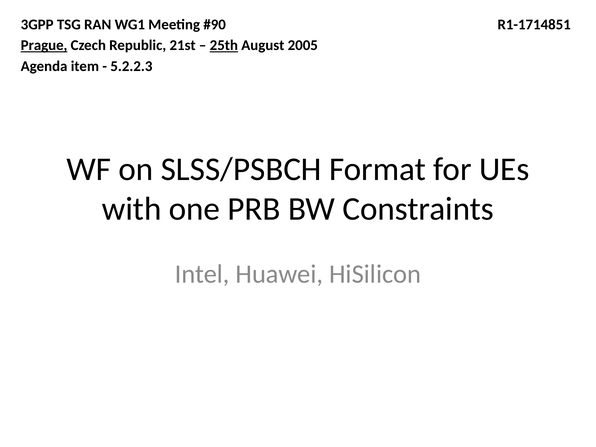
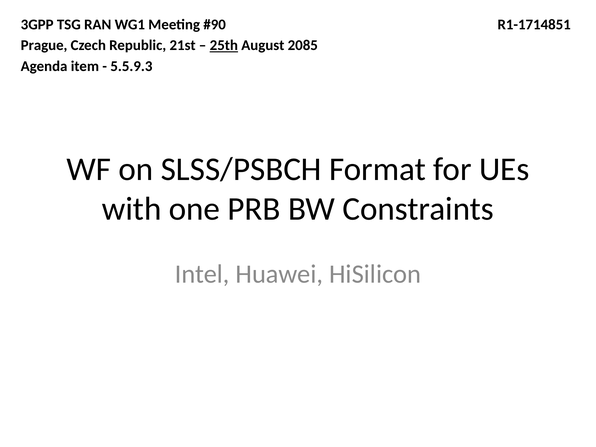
Prague underline: present -> none
2005: 2005 -> 2085
5.2.2.3: 5.2.2.3 -> 5.5.9.3
